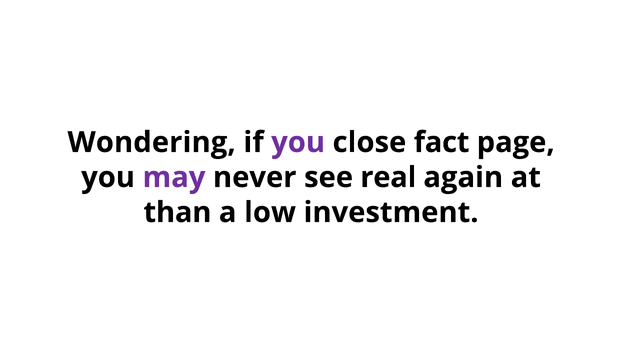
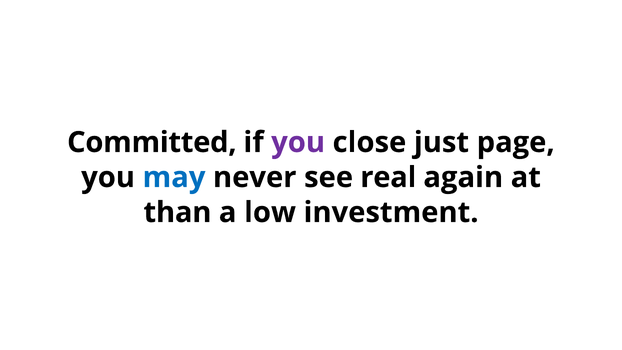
Wondering: Wondering -> Committed
fact: fact -> just
may colour: purple -> blue
